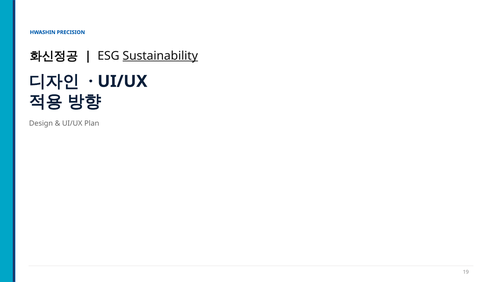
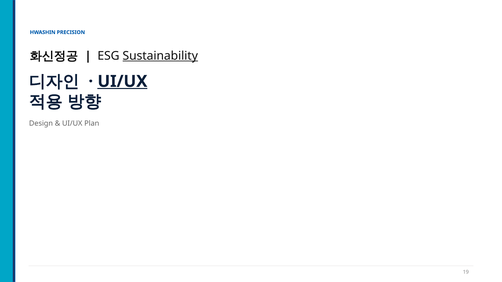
UI/UX at (122, 81) underline: none -> present
